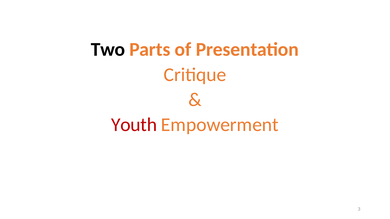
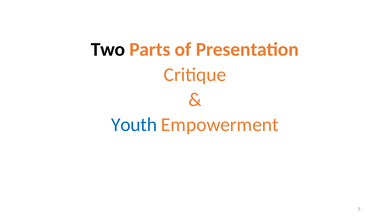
Youth colour: red -> blue
